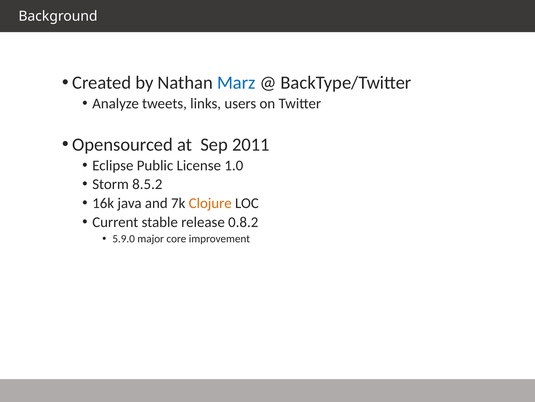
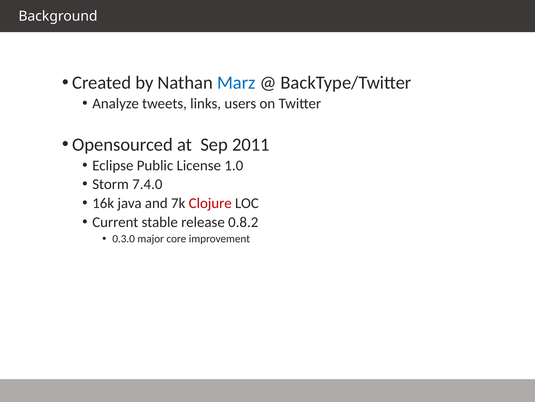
8.5.2: 8.5.2 -> 7.4.0
Clojure colour: orange -> red
5.9.0: 5.9.0 -> 0.3.0
